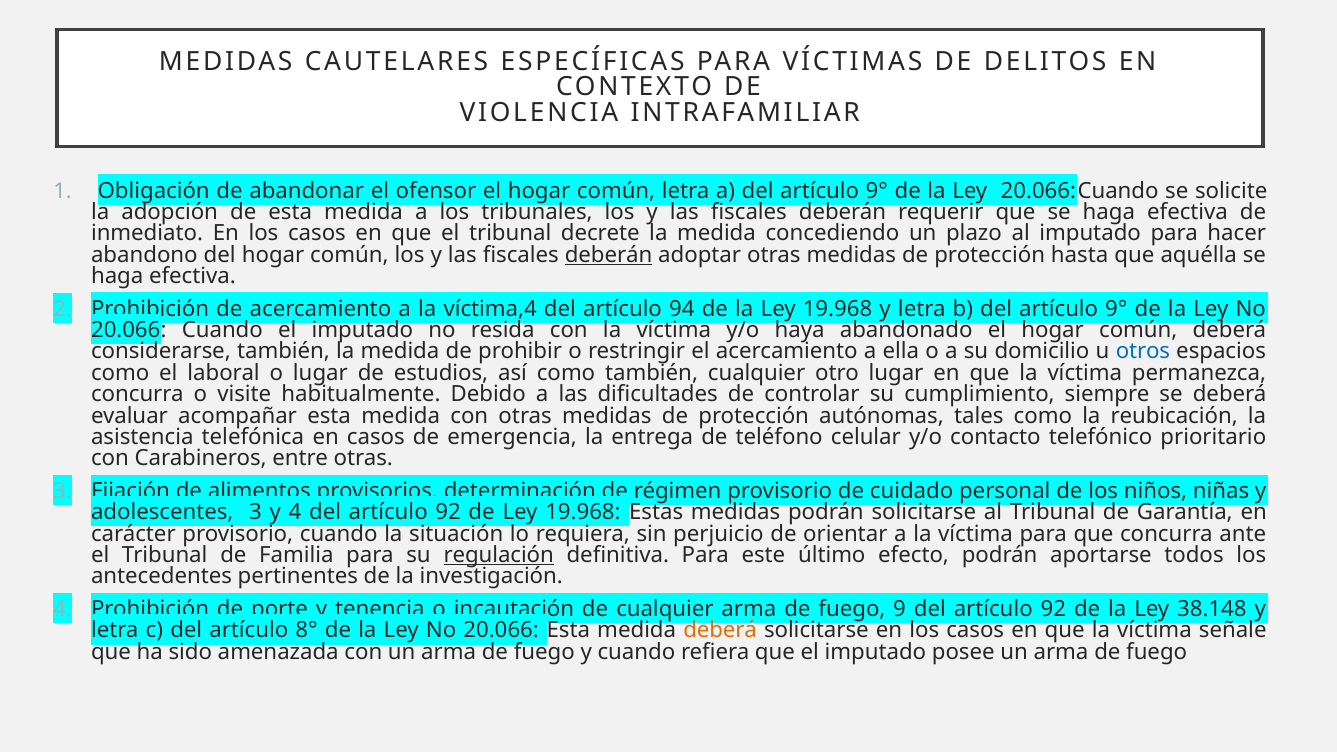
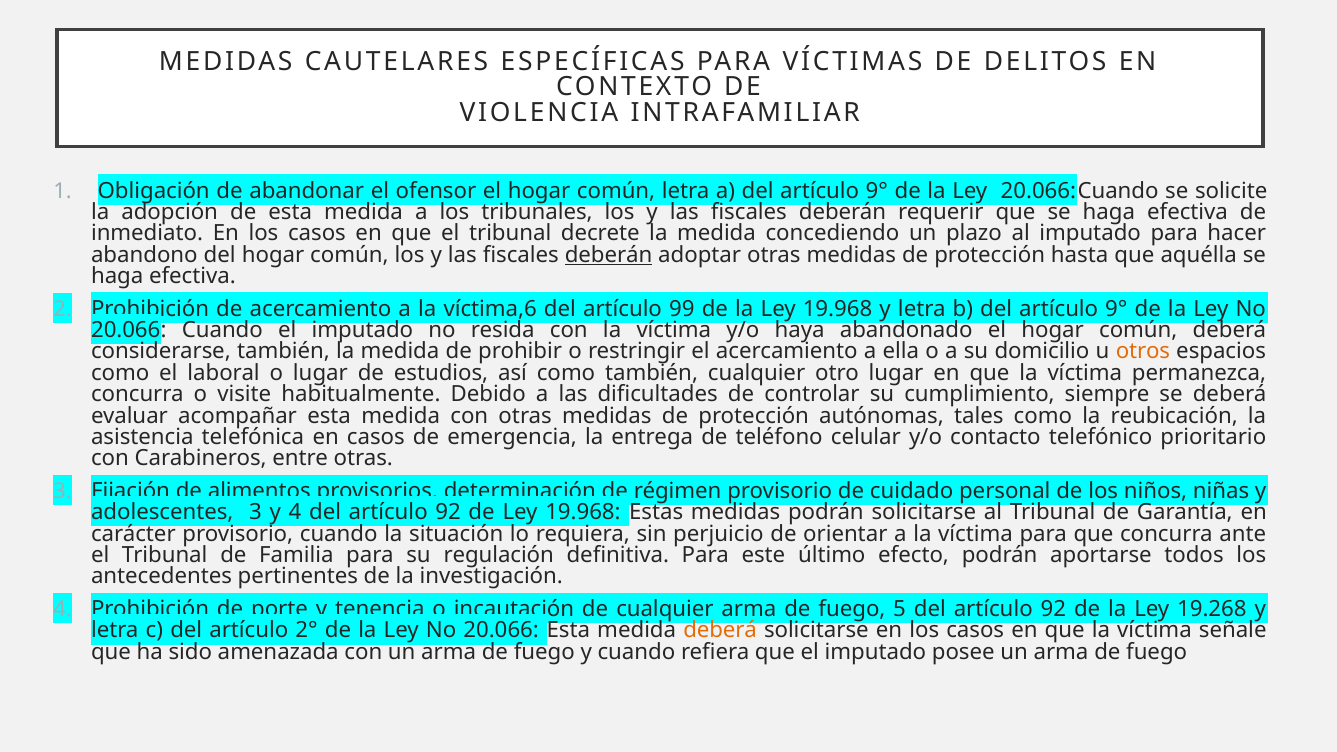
víctima,4: víctima,4 -> víctima,6
94: 94 -> 99
otros colour: blue -> orange
regulación underline: present -> none
9: 9 -> 5
38.148: 38.148 -> 19.268
8°: 8° -> 2°
